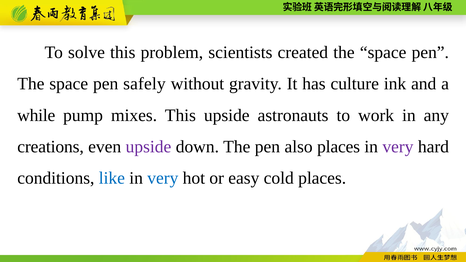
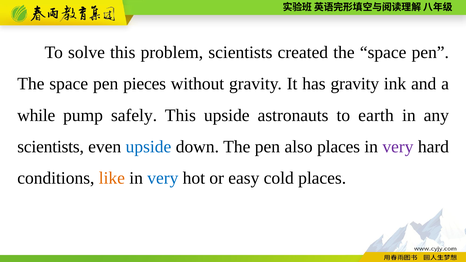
safely: safely -> pieces
has culture: culture -> gravity
mixes: mixes -> safely
work: work -> earth
creations at (51, 147): creations -> scientists
upside at (148, 147) colour: purple -> blue
like colour: blue -> orange
